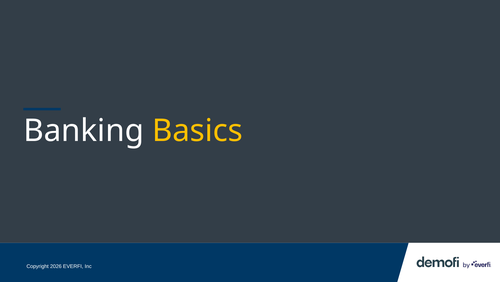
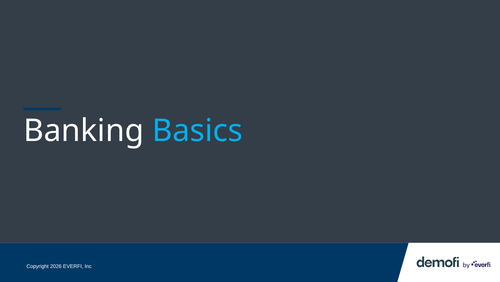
Basics colour: yellow -> light blue
